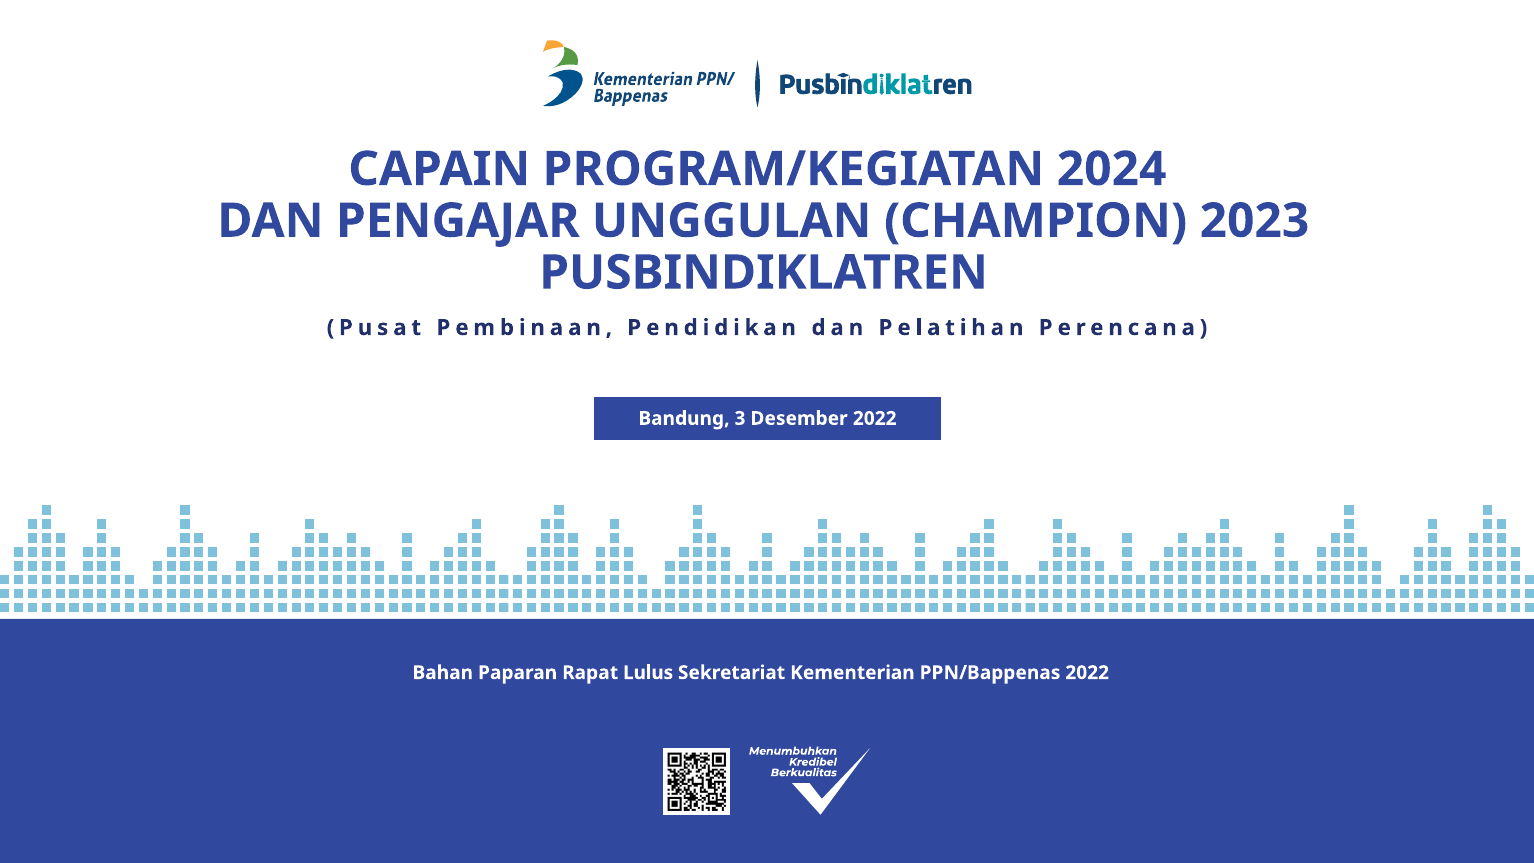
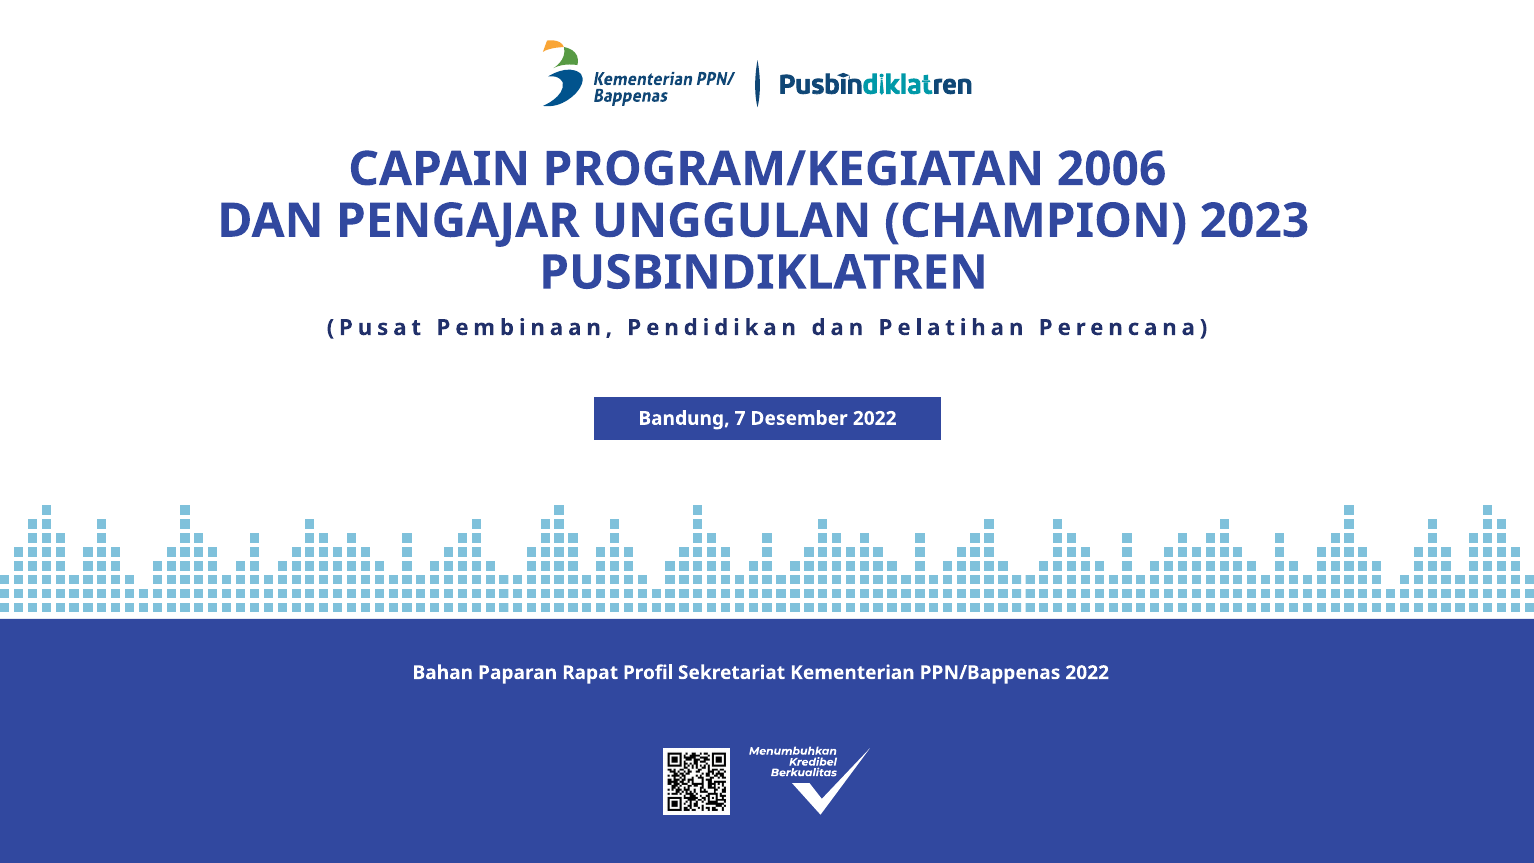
2024: 2024 -> 2006
3: 3 -> 7
Lulus: Lulus -> Profil
